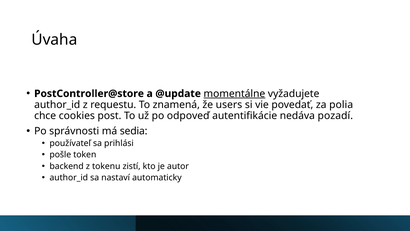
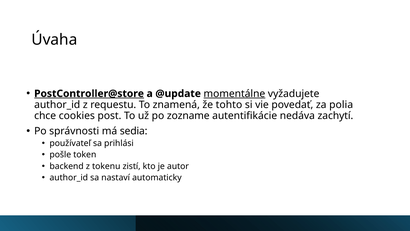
PostController@store underline: none -> present
users: users -> tohto
odpoveď: odpoveď -> zozname
pozadí: pozadí -> zachytí
